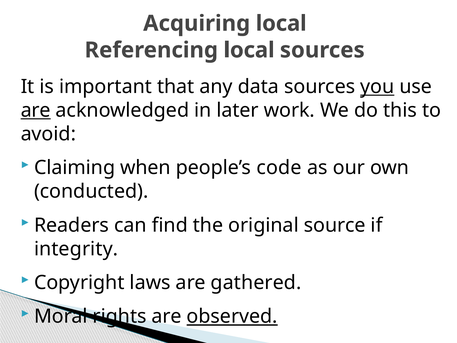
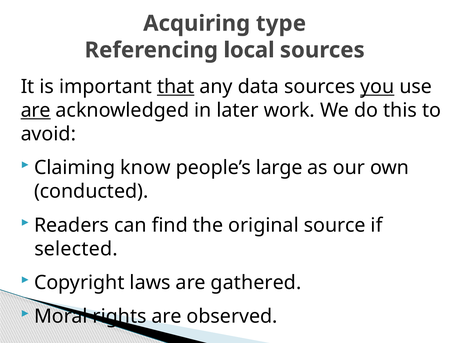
Acquiring local: local -> type
that underline: none -> present
when: when -> know
code: code -> large
integrity: integrity -> selected
observed underline: present -> none
